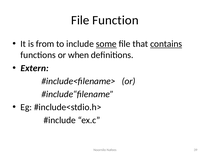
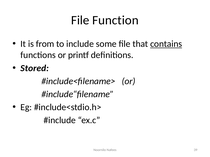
some underline: present -> none
when: when -> printf
Extern: Extern -> Stored
